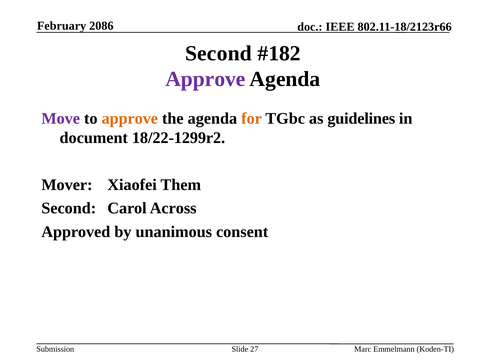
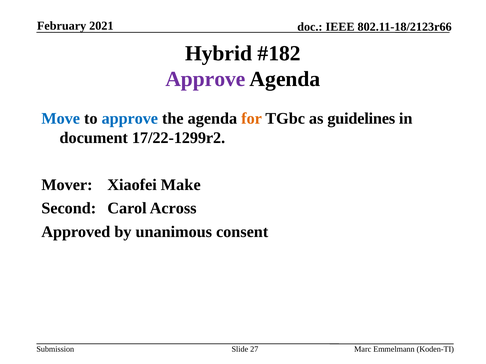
2086: 2086 -> 2021
Second at (218, 53): Second -> Hybrid
Move colour: purple -> blue
approve at (130, 119) colour: orange -> blue
18/22-1299r2: 18/22-1299r2 -> 17/22-1299r2
Them: Them -> Make
